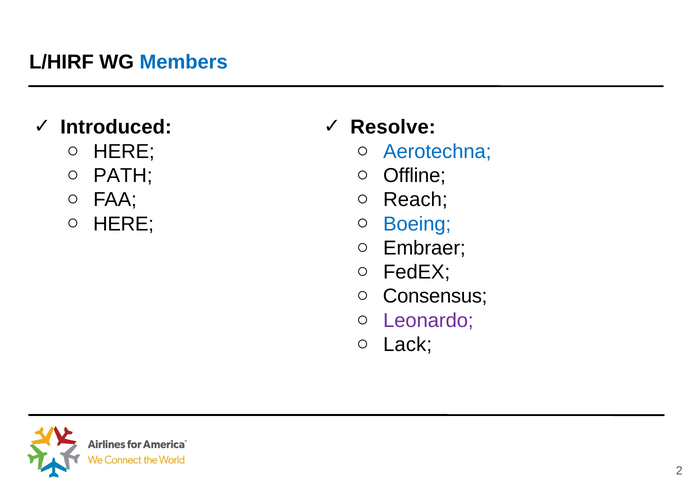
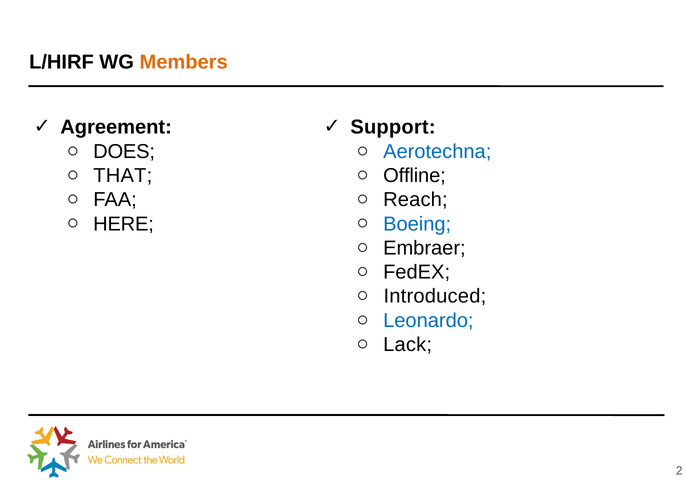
Members colour: blue -> orange
Introduced: Introduced -> Agreement
Resolve: Resolve -> Support
HERE at (124, 152): HERE -> DOES
PATH: PATH -> THAT
Consensus: Consensus -> Introduced
Leonardo colour: purple -> blue
